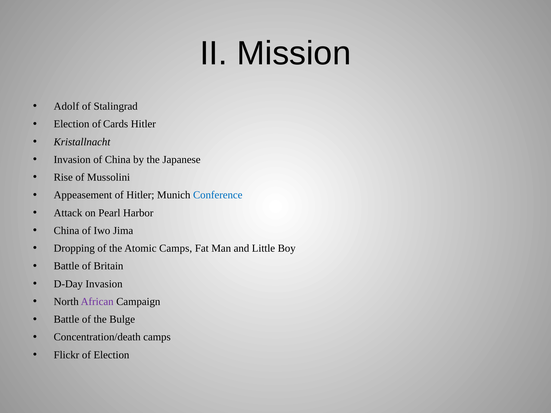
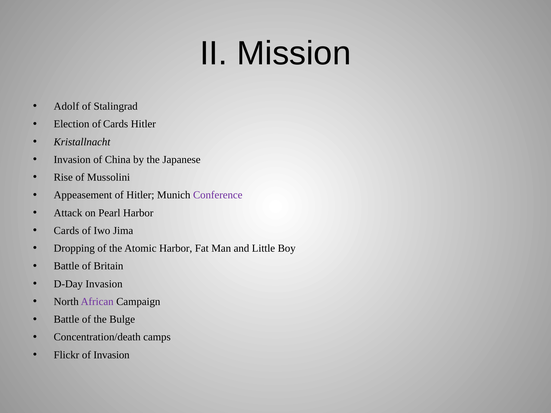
Conference colour: blue -> purple
China at (67, 231): China -> Cards
Atomic Camps: Camps -> Harbor
of Election: Election -> Invasion
